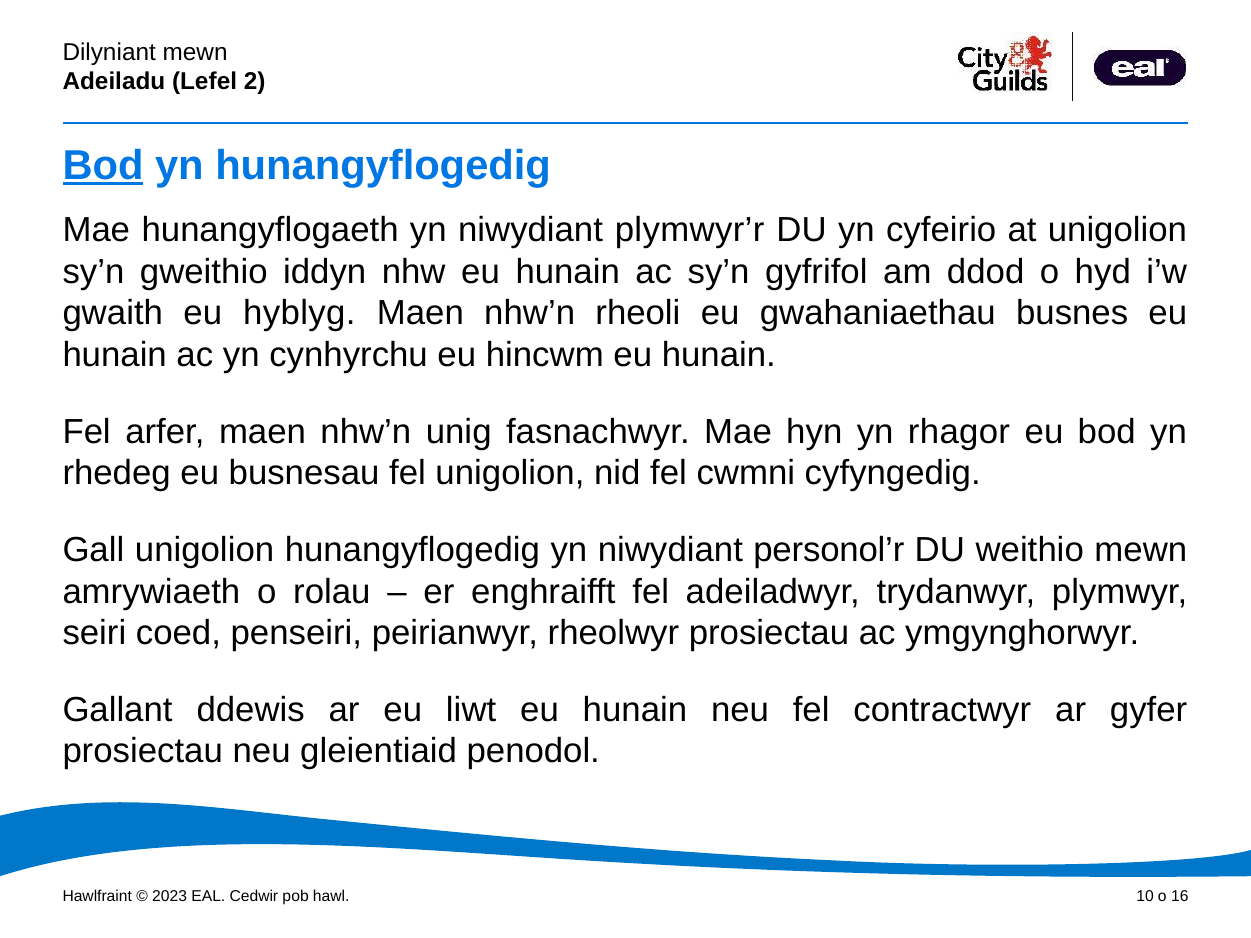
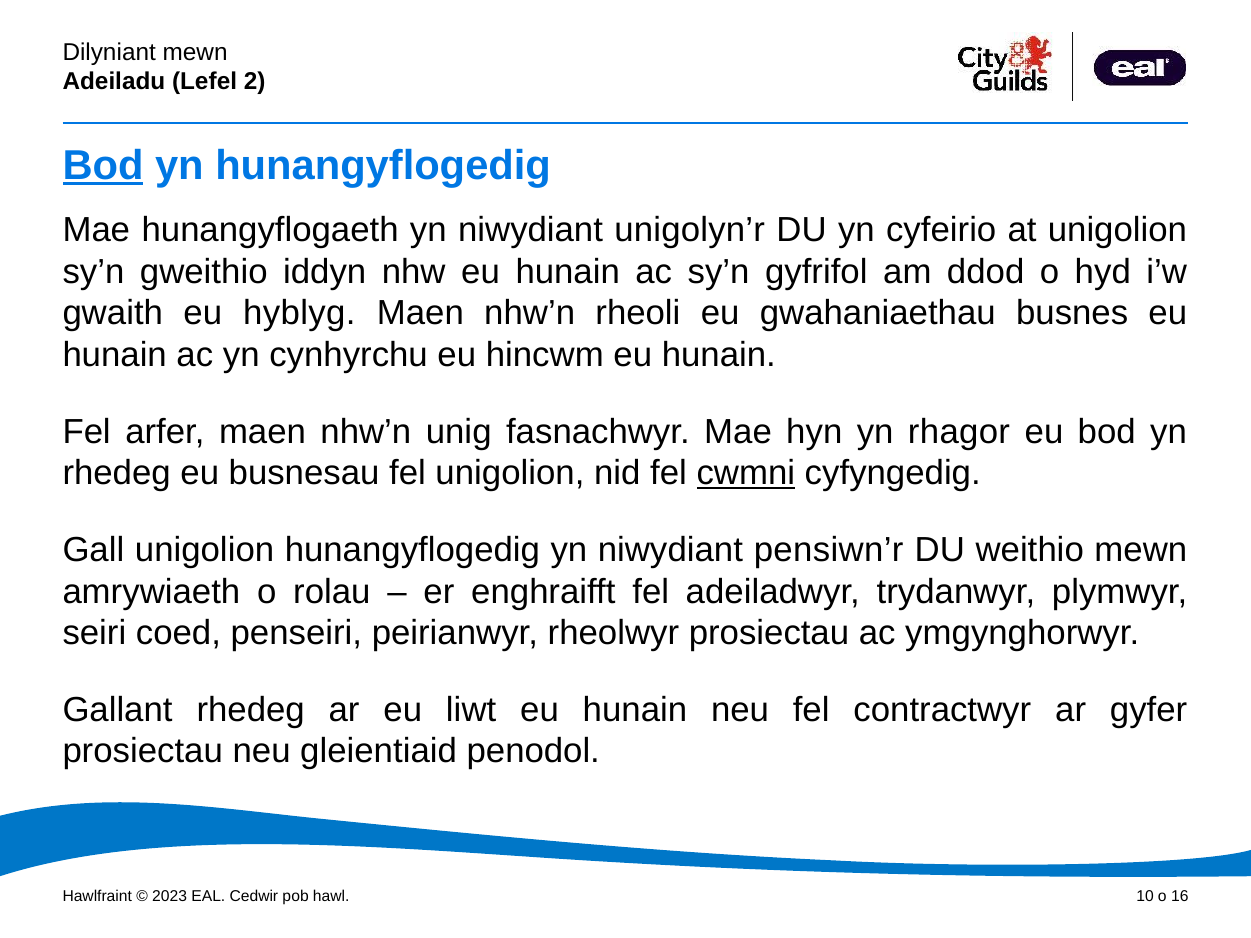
plymwyr’r: plymwyr’r -> unigolyn’r
cwmni underline: none -> present
personol’r: personol’r -> pensiwn’r
Gallant ddewis: ddewis -> rhedeg
